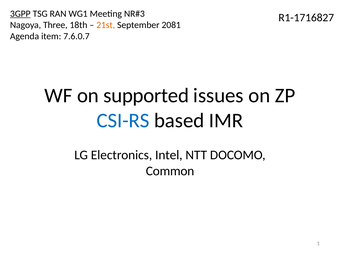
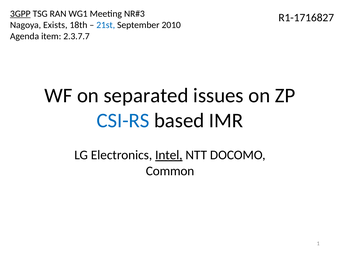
Three: Three -> Exists
21st colour: orange -> blue
2081: 2081 -> 2010
7.6.0.7: 7.6.0.7 -> 2.3.7.7
supported: supported -> separated
Intel underline: none -> present
